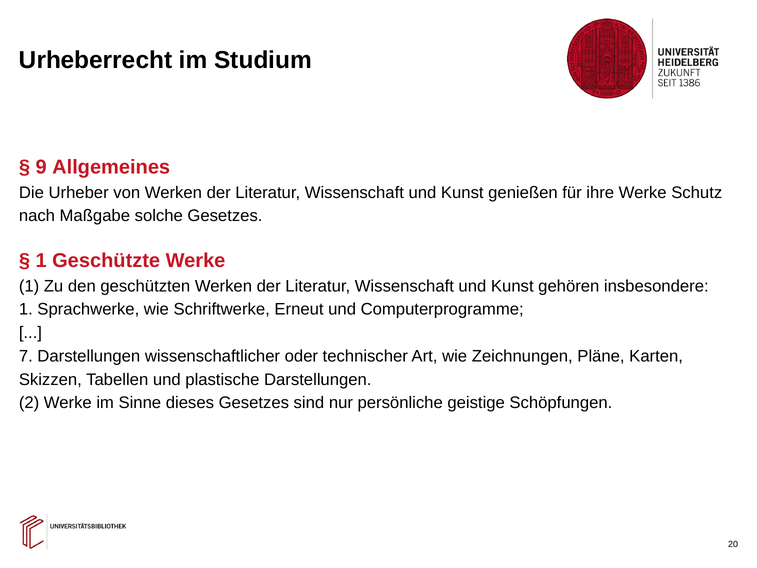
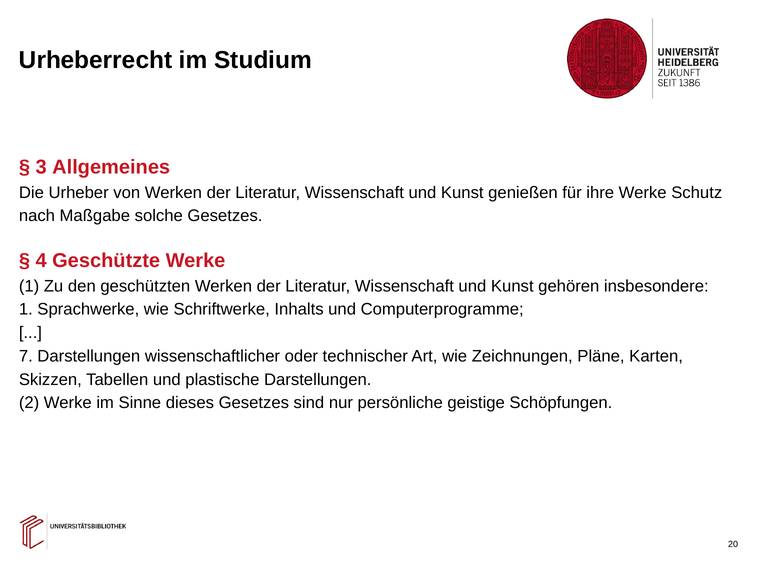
9: 9 -> 3
1 at (41, 261): 1 -> 4
Erneut: Erneut -> Inhalts
